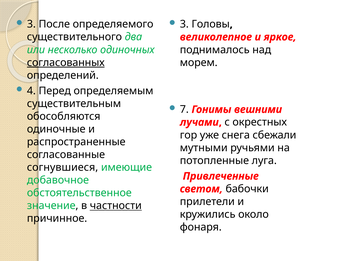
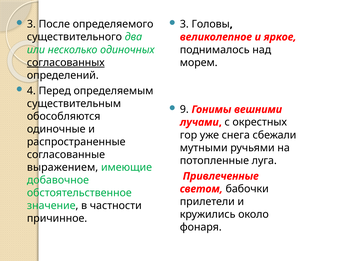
7: 7 -> 9
согнувшиеся: согнувшиеся -> выражением
частности underline: present -> none
